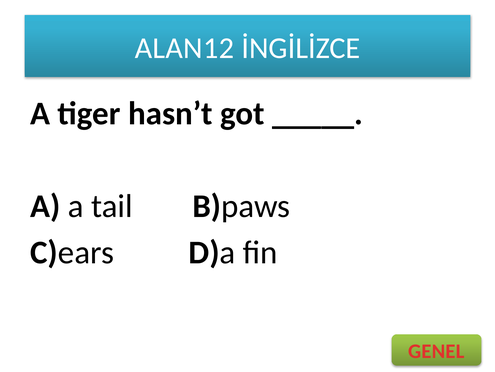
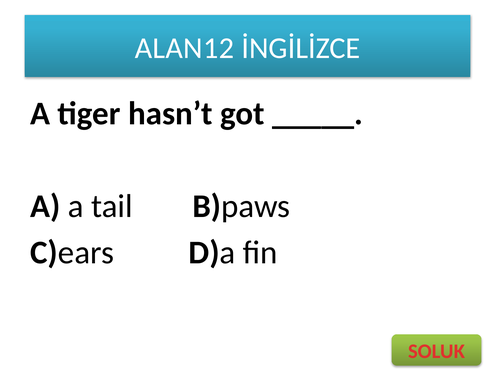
GENEL: GENEL -> SOLUK
